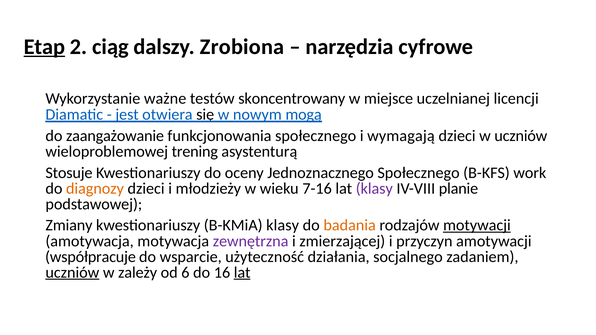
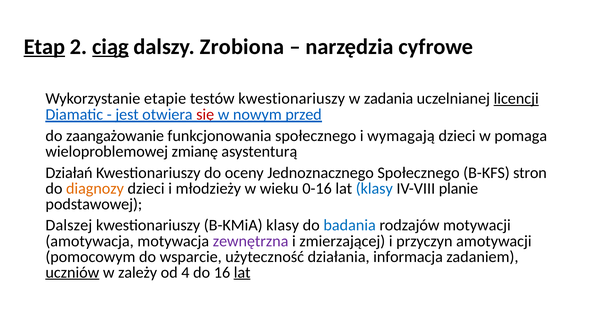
ciąg underline: none -> present
ważne: ważne -> etapie
testów skoncentrowany: skoncentrowany -> kwestionariuszy
miejsce: miejsce -> zadania
licencji underline: none -> present
się colour: black -> red
mogą: mogą -> przed
w uczniów: uczniów -> pomaga
trening: trening -> zmianę
Stosuje: Stosuje -> Działań
work: work -> stron
7-16: 7-16 -> 0-16
klasy at (374, 189) colour: purple -> blue
Zmiany: Zmiany -> Dalszej
badania colour: orange -> blue
motywacji underline: present -> none
współpracuje: współpracuje -> pomocowym
socjalnego: socjalnego -> informacja
6: 6 -> 4
